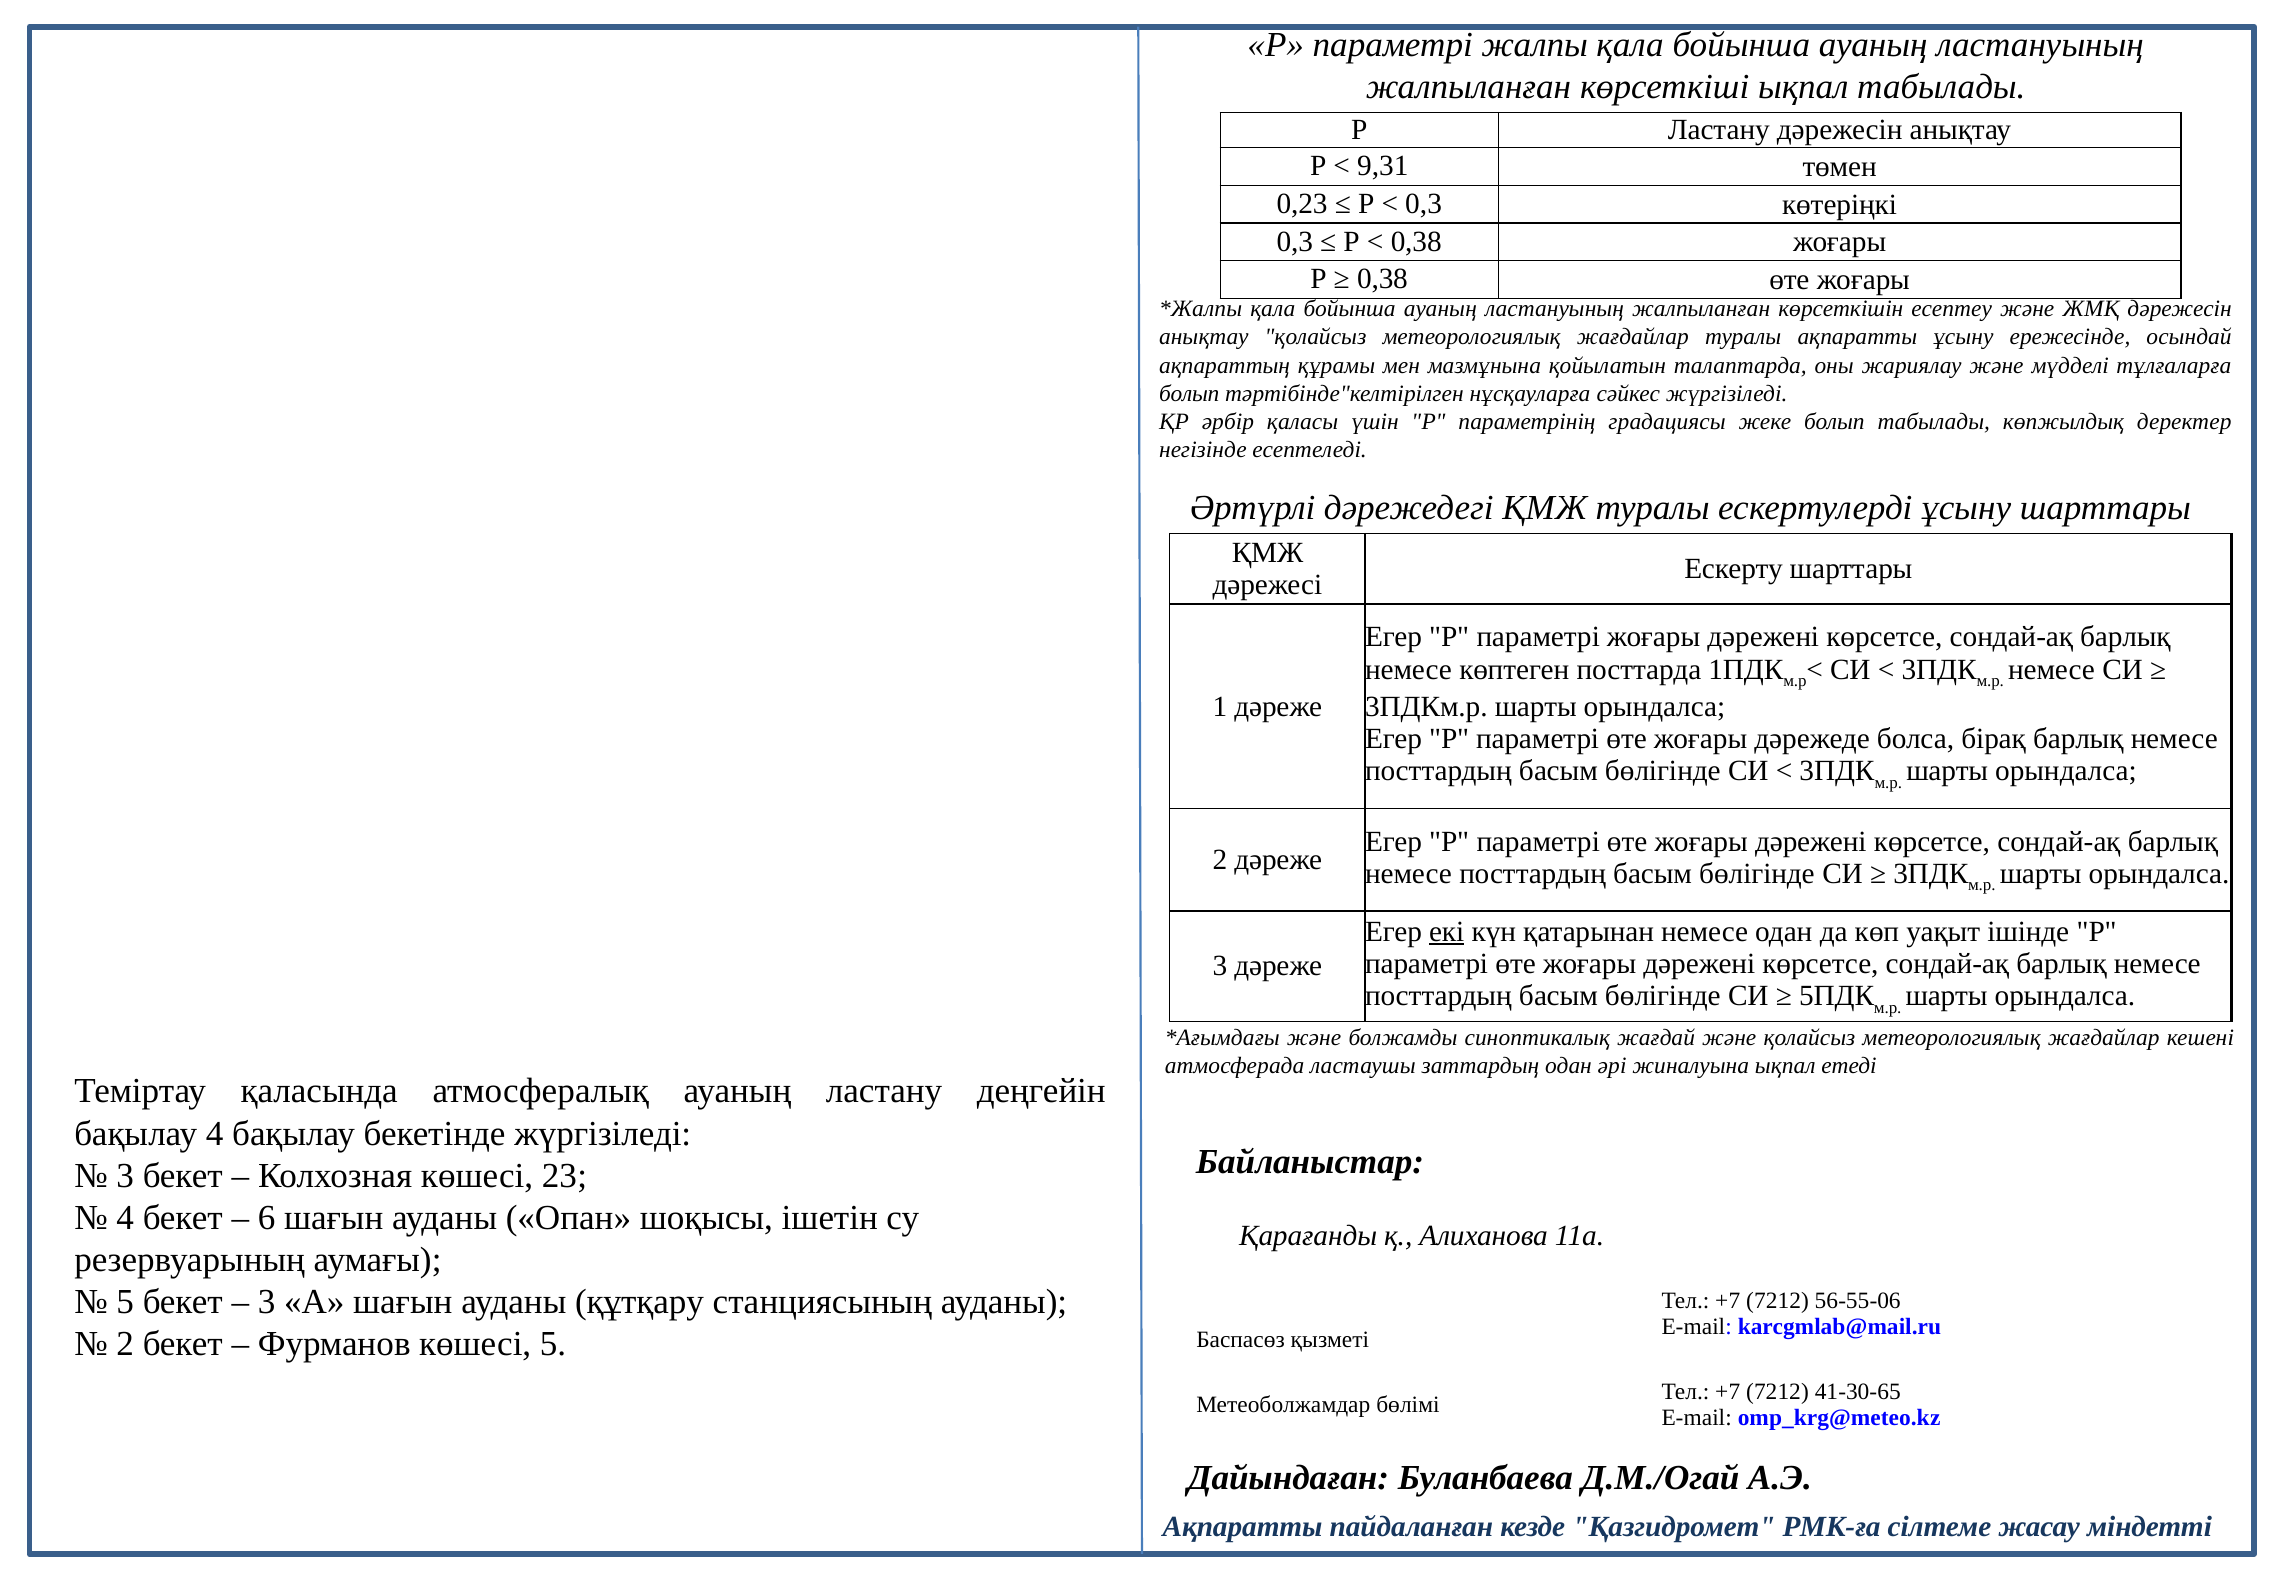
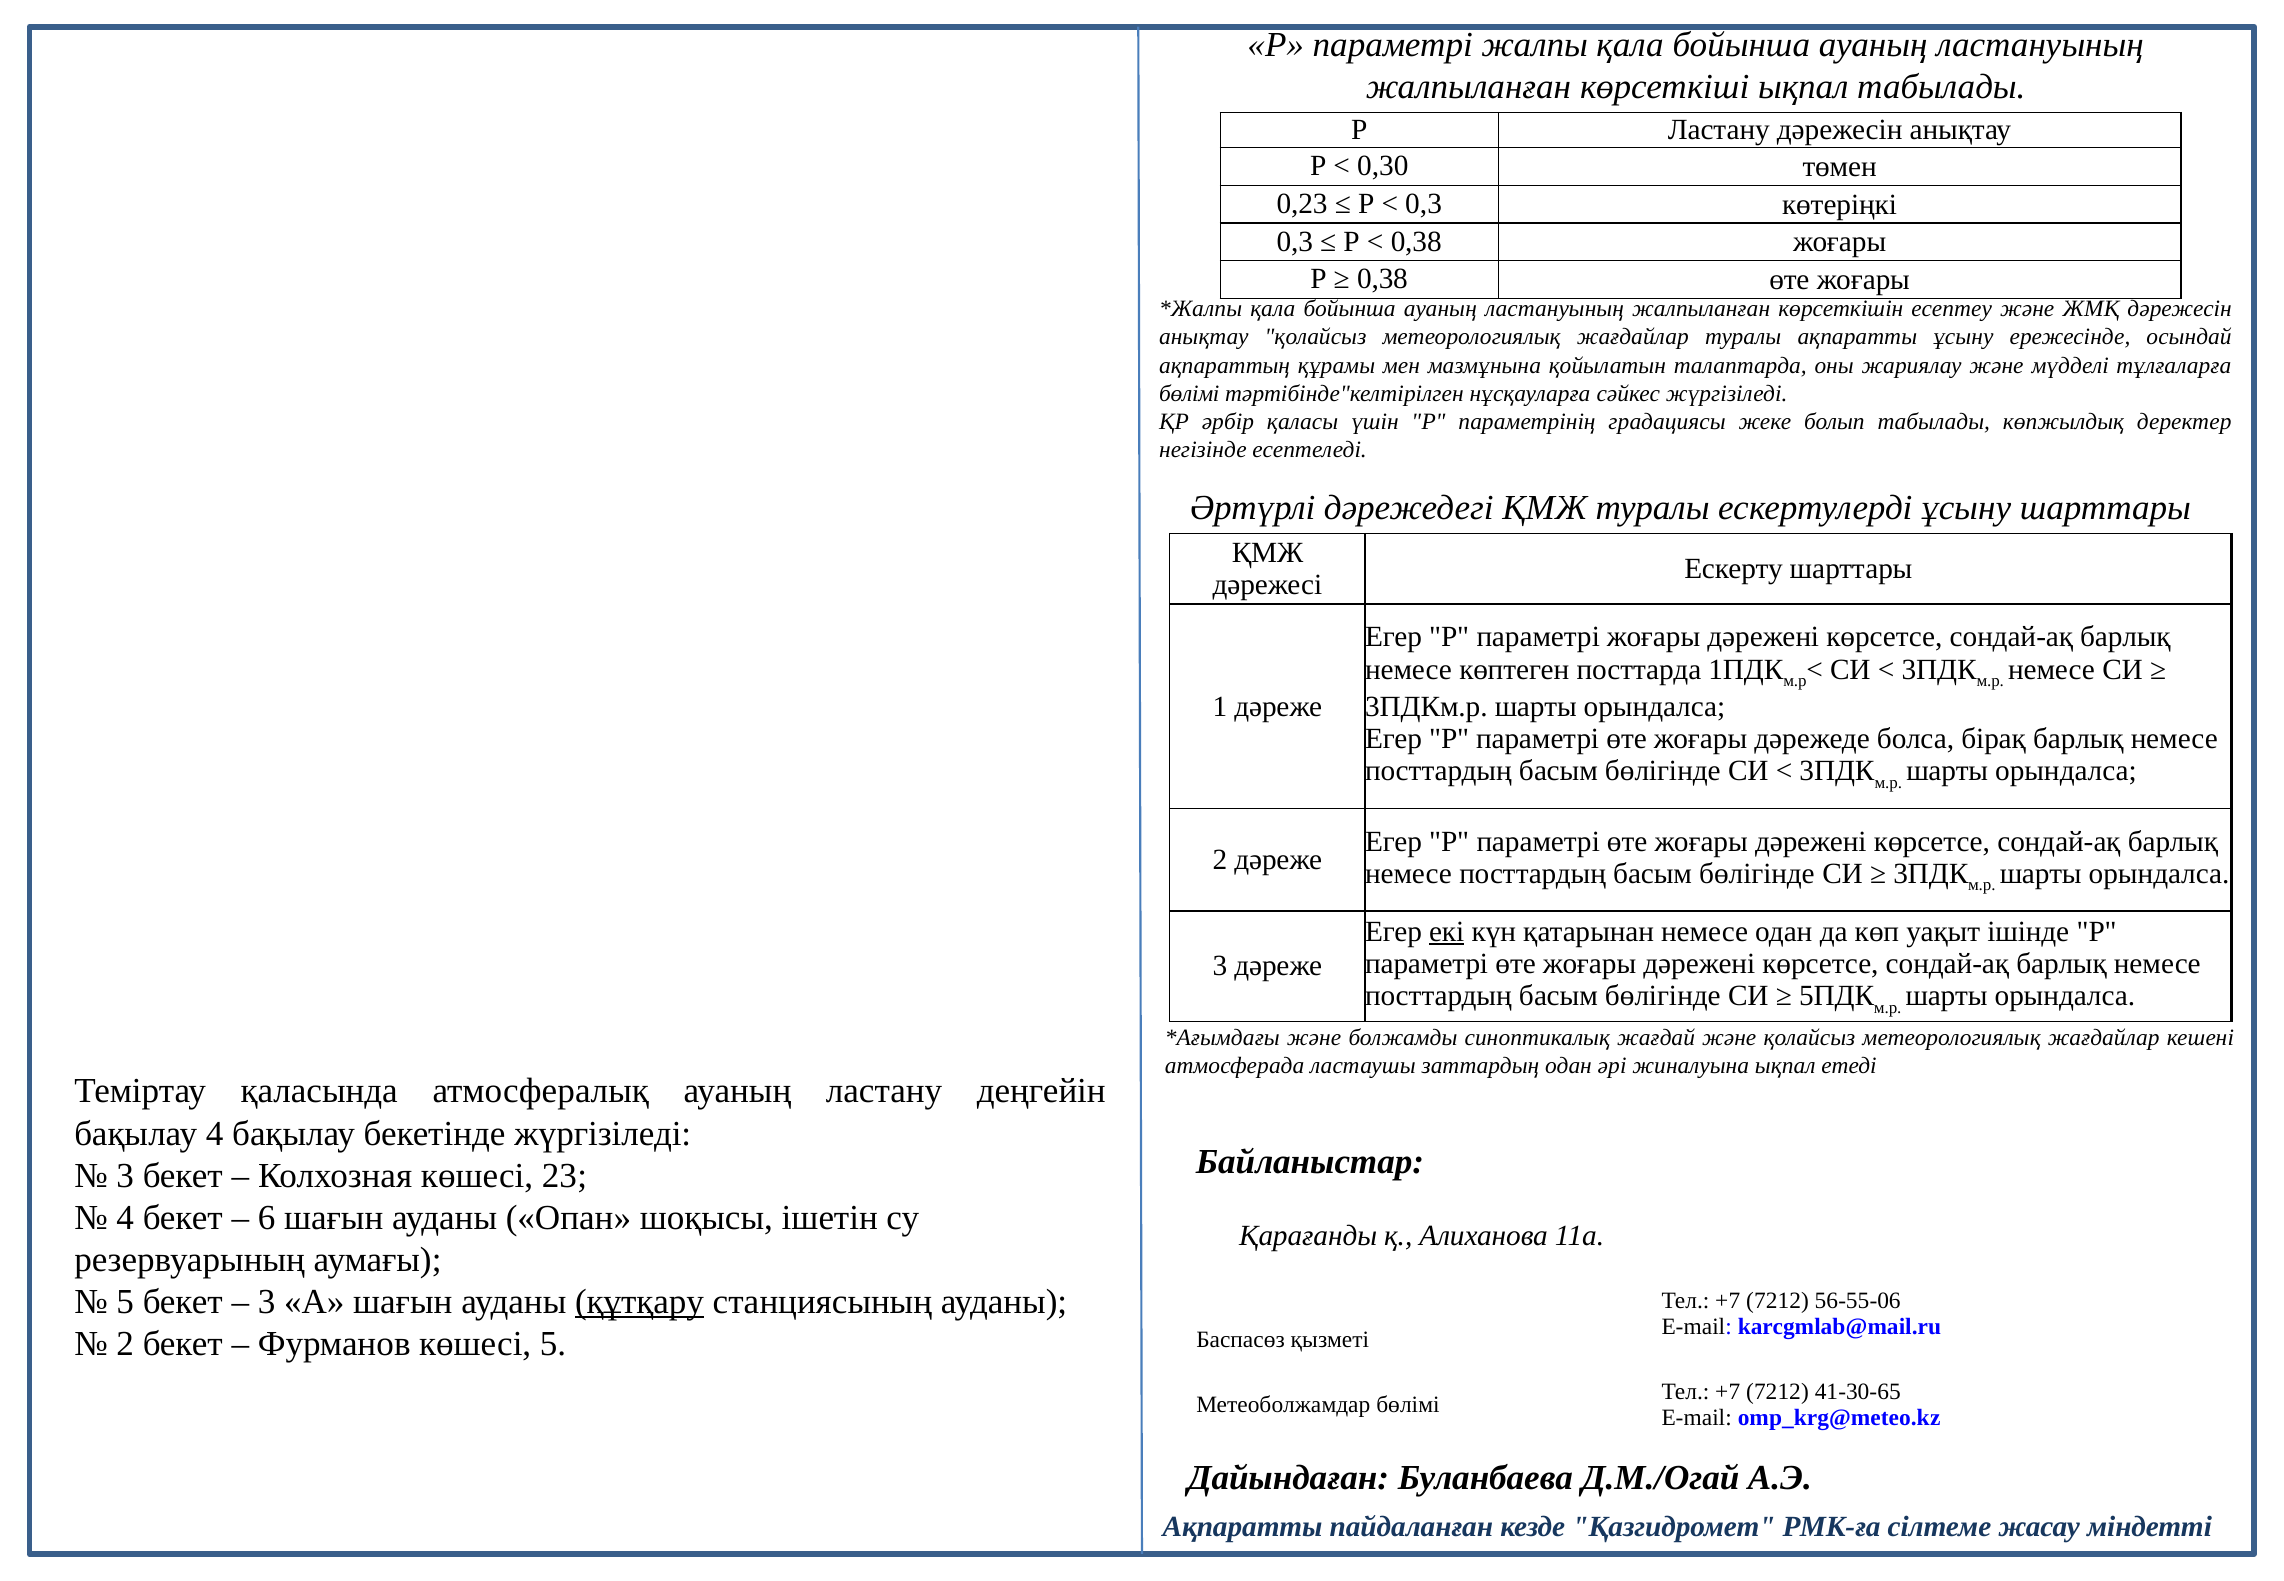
9,31: 9,31 -> 0,30
болып at (1189, 393): болып -> бөлімі
құтқару underline: none -> present
